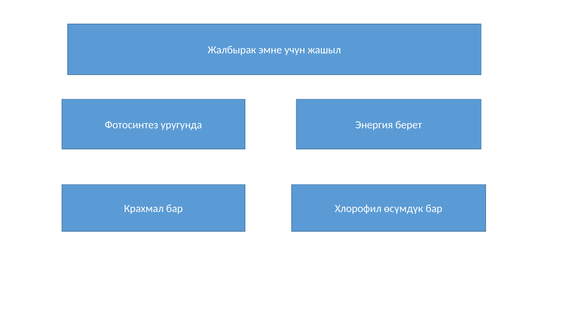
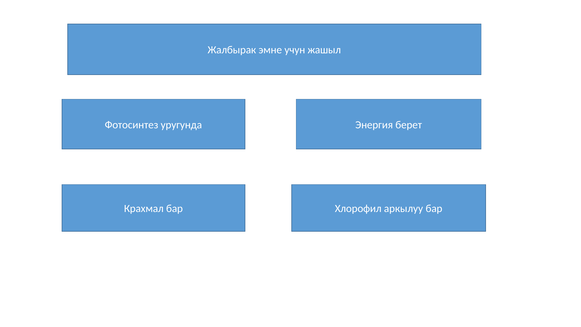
өсүмдүк: өсүмдүк -> аркылуу
